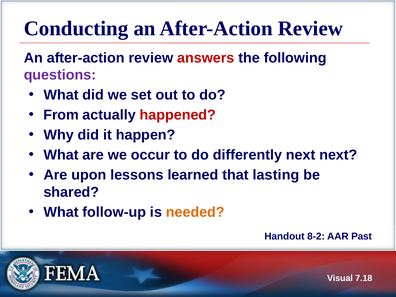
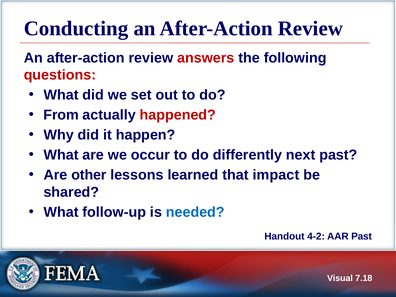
questions colour: purple -> red
next next: next -> past
upon: upon -> other
lasting: lasting -> impact
needed colour: orange -> blue
8-2: 8-2 -> 4-2
